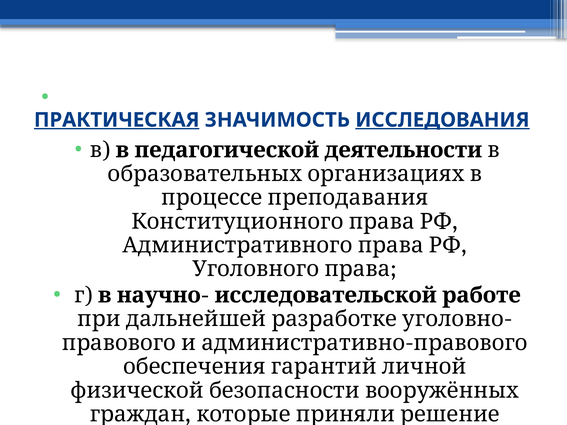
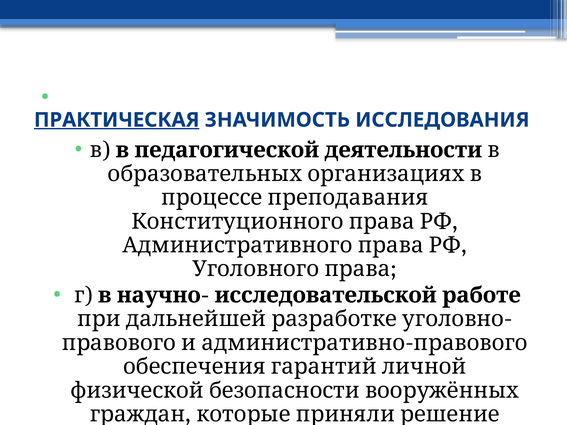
ИССЛЕДОВАНИЯ underline: present -> none
